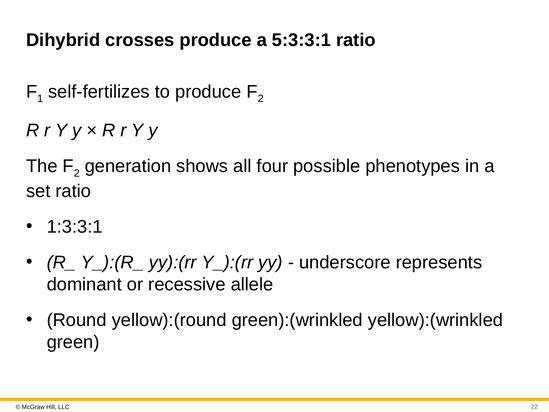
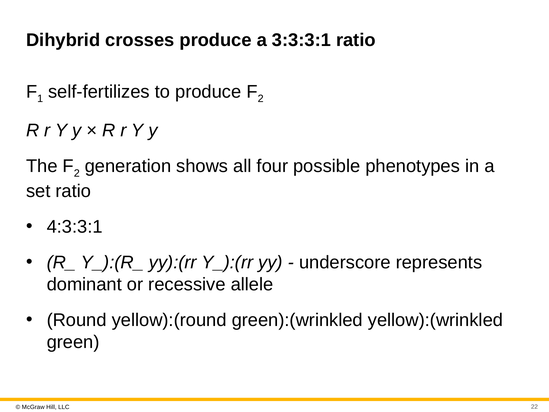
5:3:3:1: 5:3:3:1 -> 3:3:3:1
1:3:3:1: 1:3:3:1 -> 4:3:3:1
